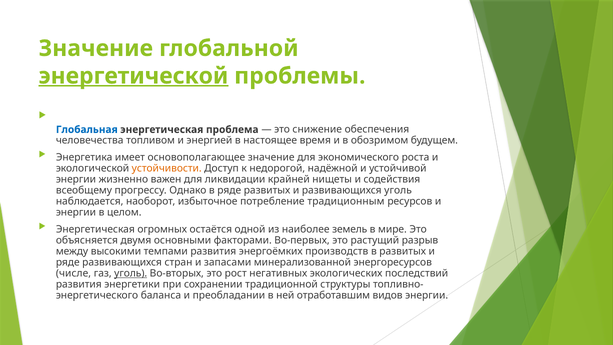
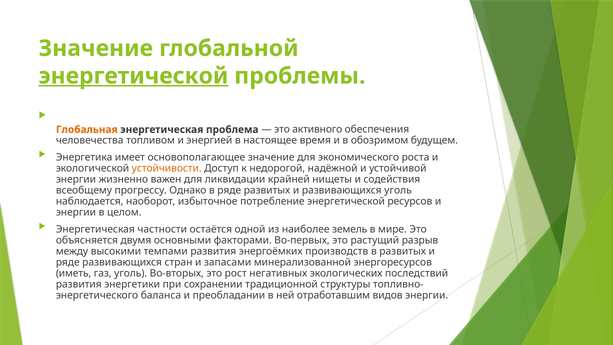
Глобальная colour: blue -> orange
снижение: снижение -> активного
потребление традиционным: традиционным -> энергетической
огромных: огромных -> частности
числе: числе -> иметь
уголь at (131, 273) underline: present -> none
